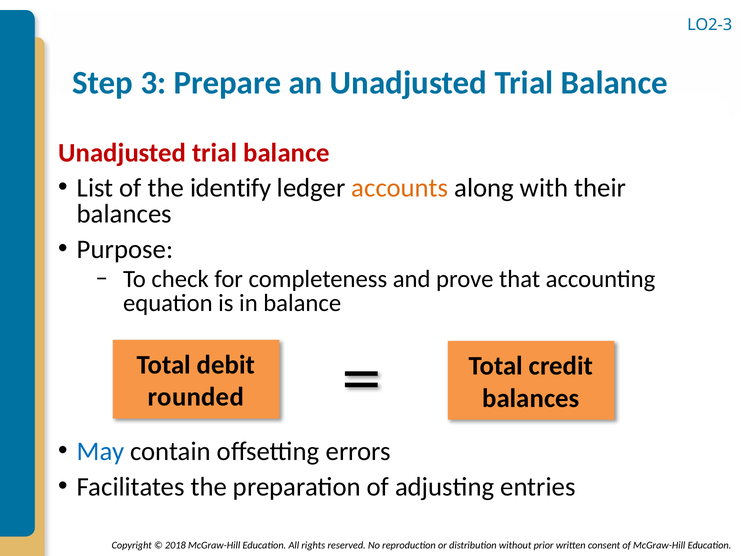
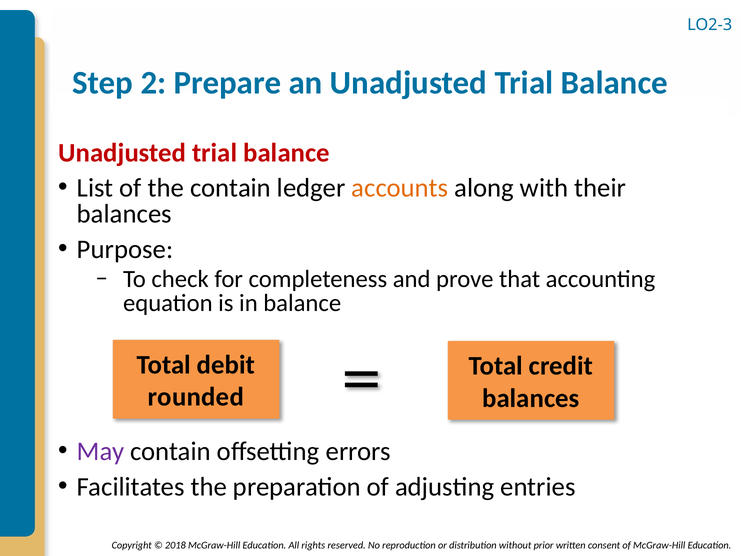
3: 3 -> 2
the identify: identify -> contain
May colour: blue -> purple
